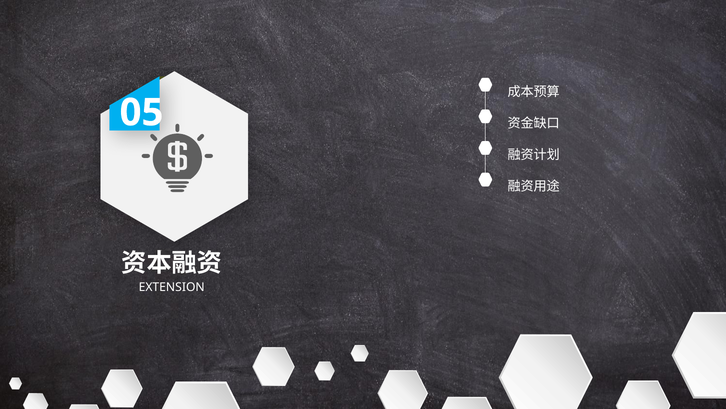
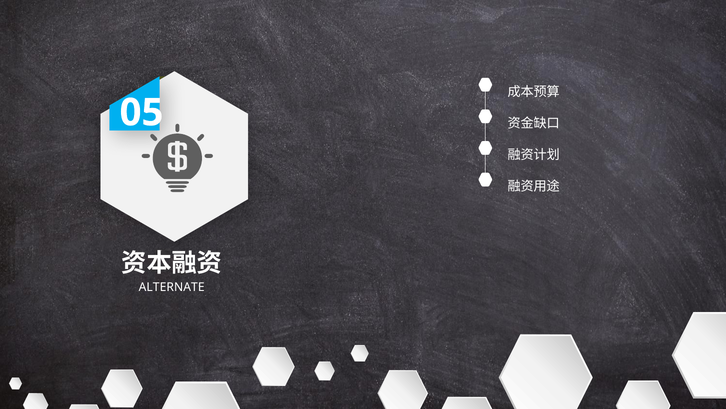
EXTENSION: EXTENSION -> ALTERNATE
